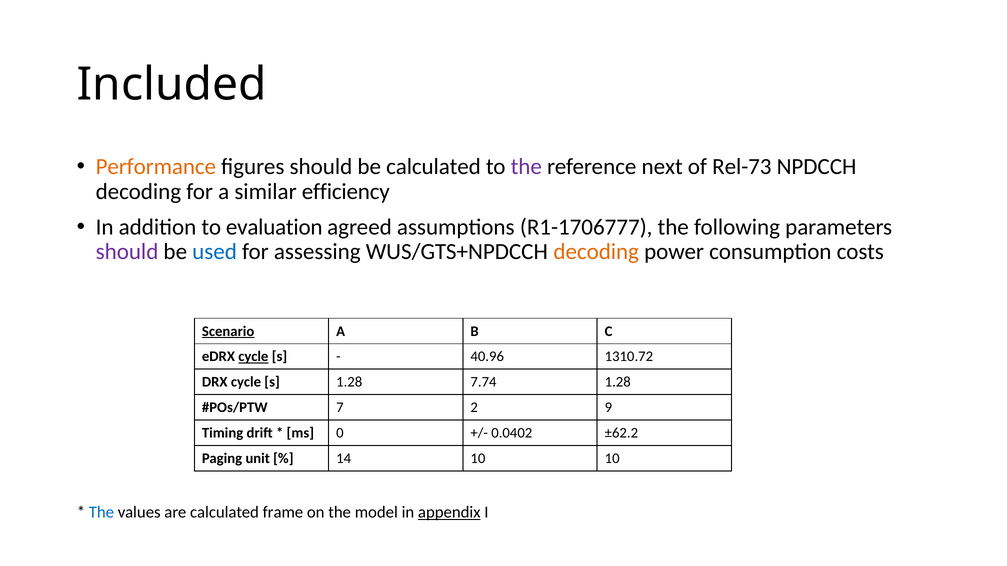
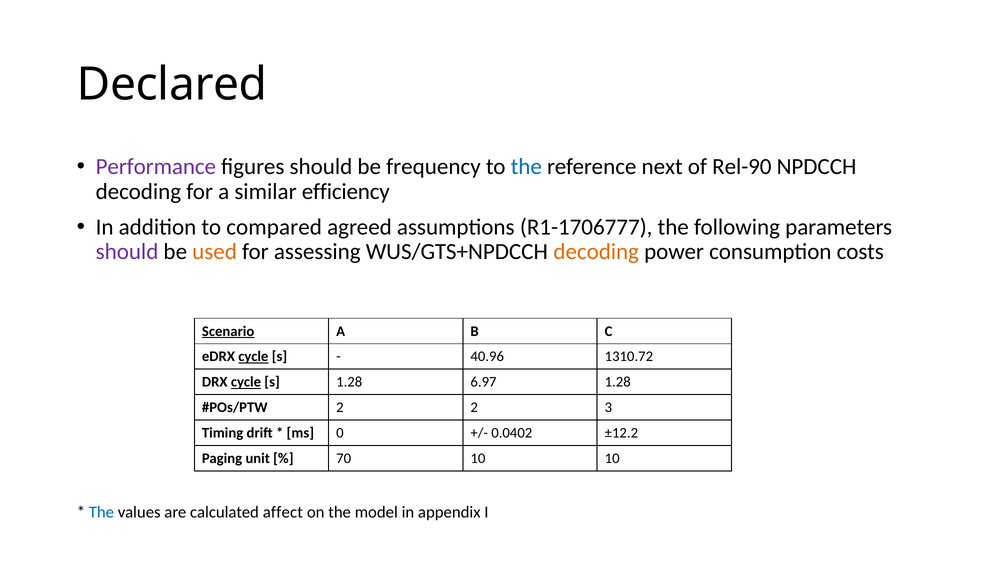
Included: Included -> Declared
Performance colour: orange -> purple
be calculated: calculated -> frequency
the at (526, 167) colour: purple -> blue
Rel-73: Rel-73 -> Rel-90
evaluation: evaluation -> compared
used colour: blue -> orange
cycle at (246, 382) underline: none -> present
7.74: 7.74 -> 6.97
7 at (340, 408): 7 -> 2
9: 9 -> 3
±62.2: ±62.2 -> ±12.2
14: 14 -> 70
frame: frame -> affect
appendix underline: present -> none
